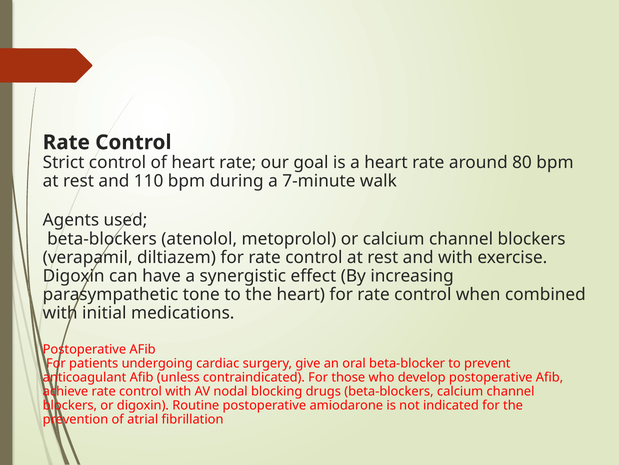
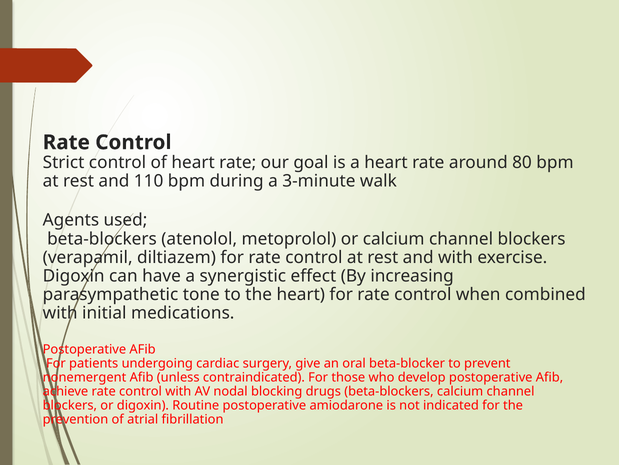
7-minute: 7-minute -> 3-minute
anticoagulant: anticoagulant -> nonemergent
